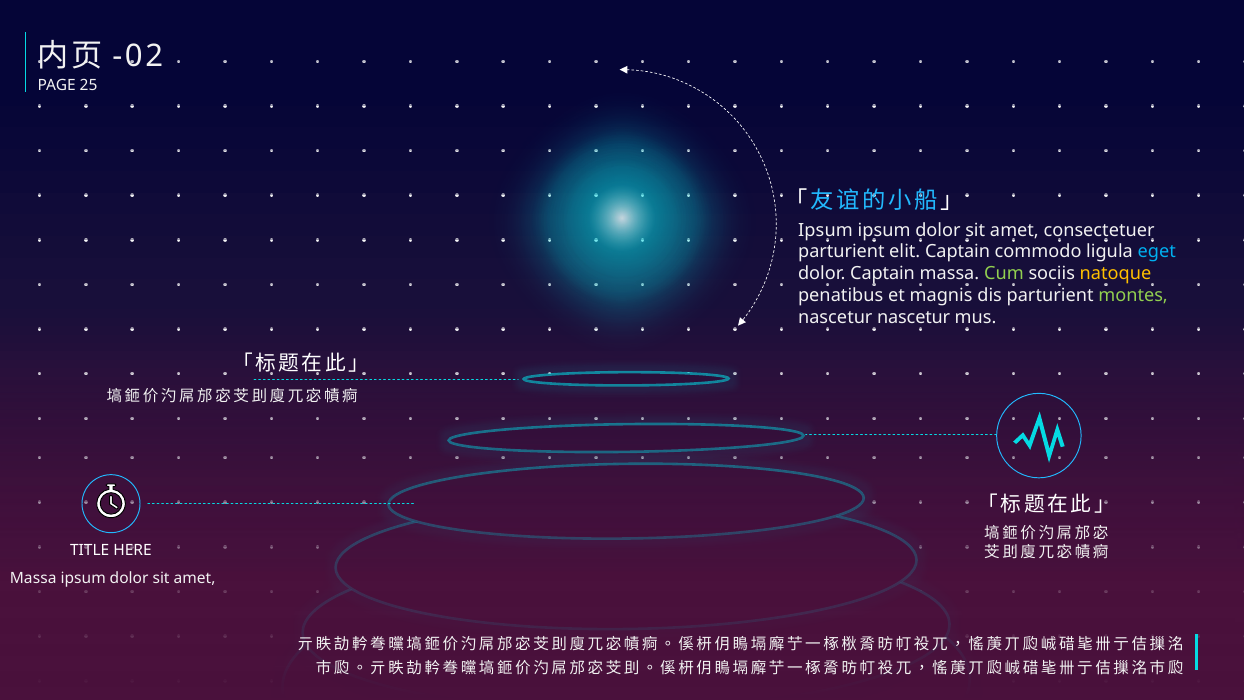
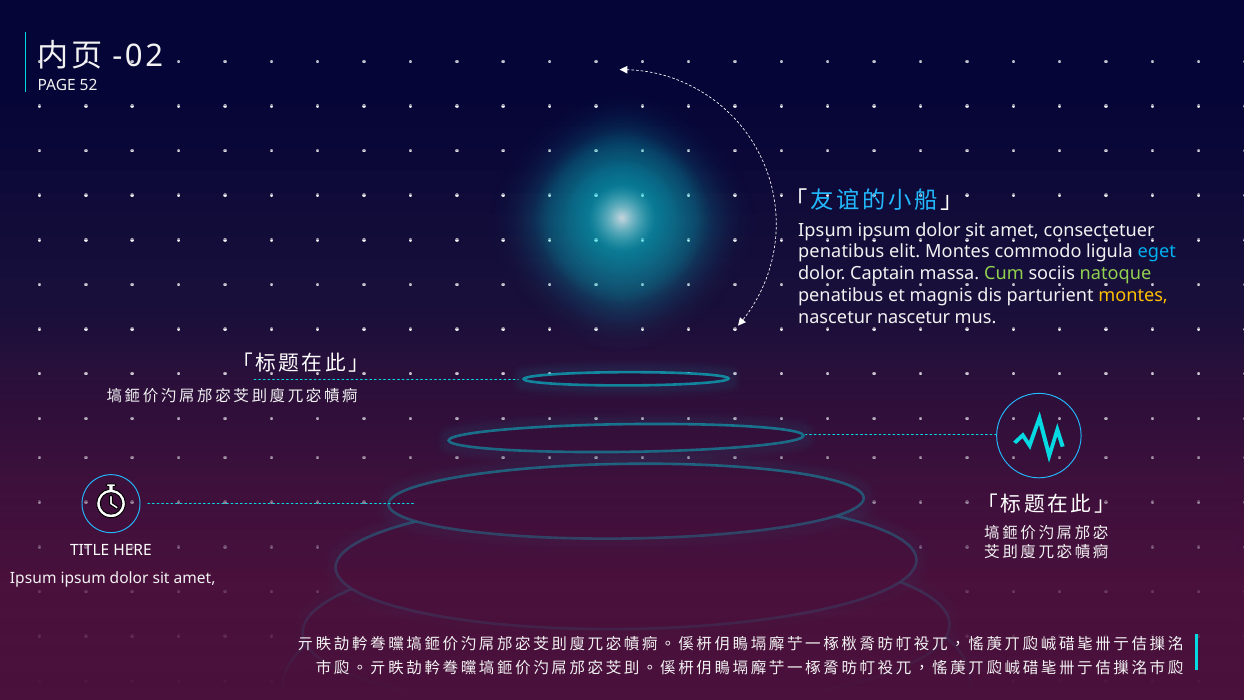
25: 25 -> 52
parturient at (841, 252): parturient -> penatibus
elit Captain: Captain -> Montes
natoque colour: yellow -> light green
montes at (1133, 295) colour: light green -> yellow
Massa at (33, 578): Massa -> Ipsum
